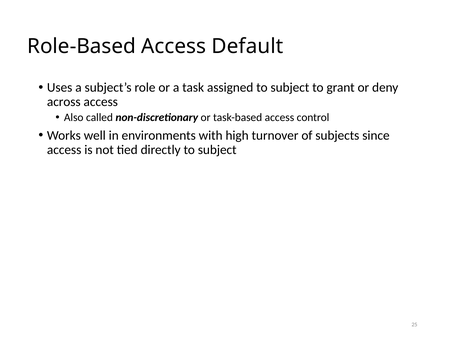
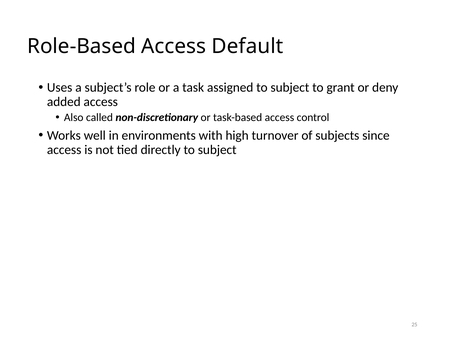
across: across -> added
